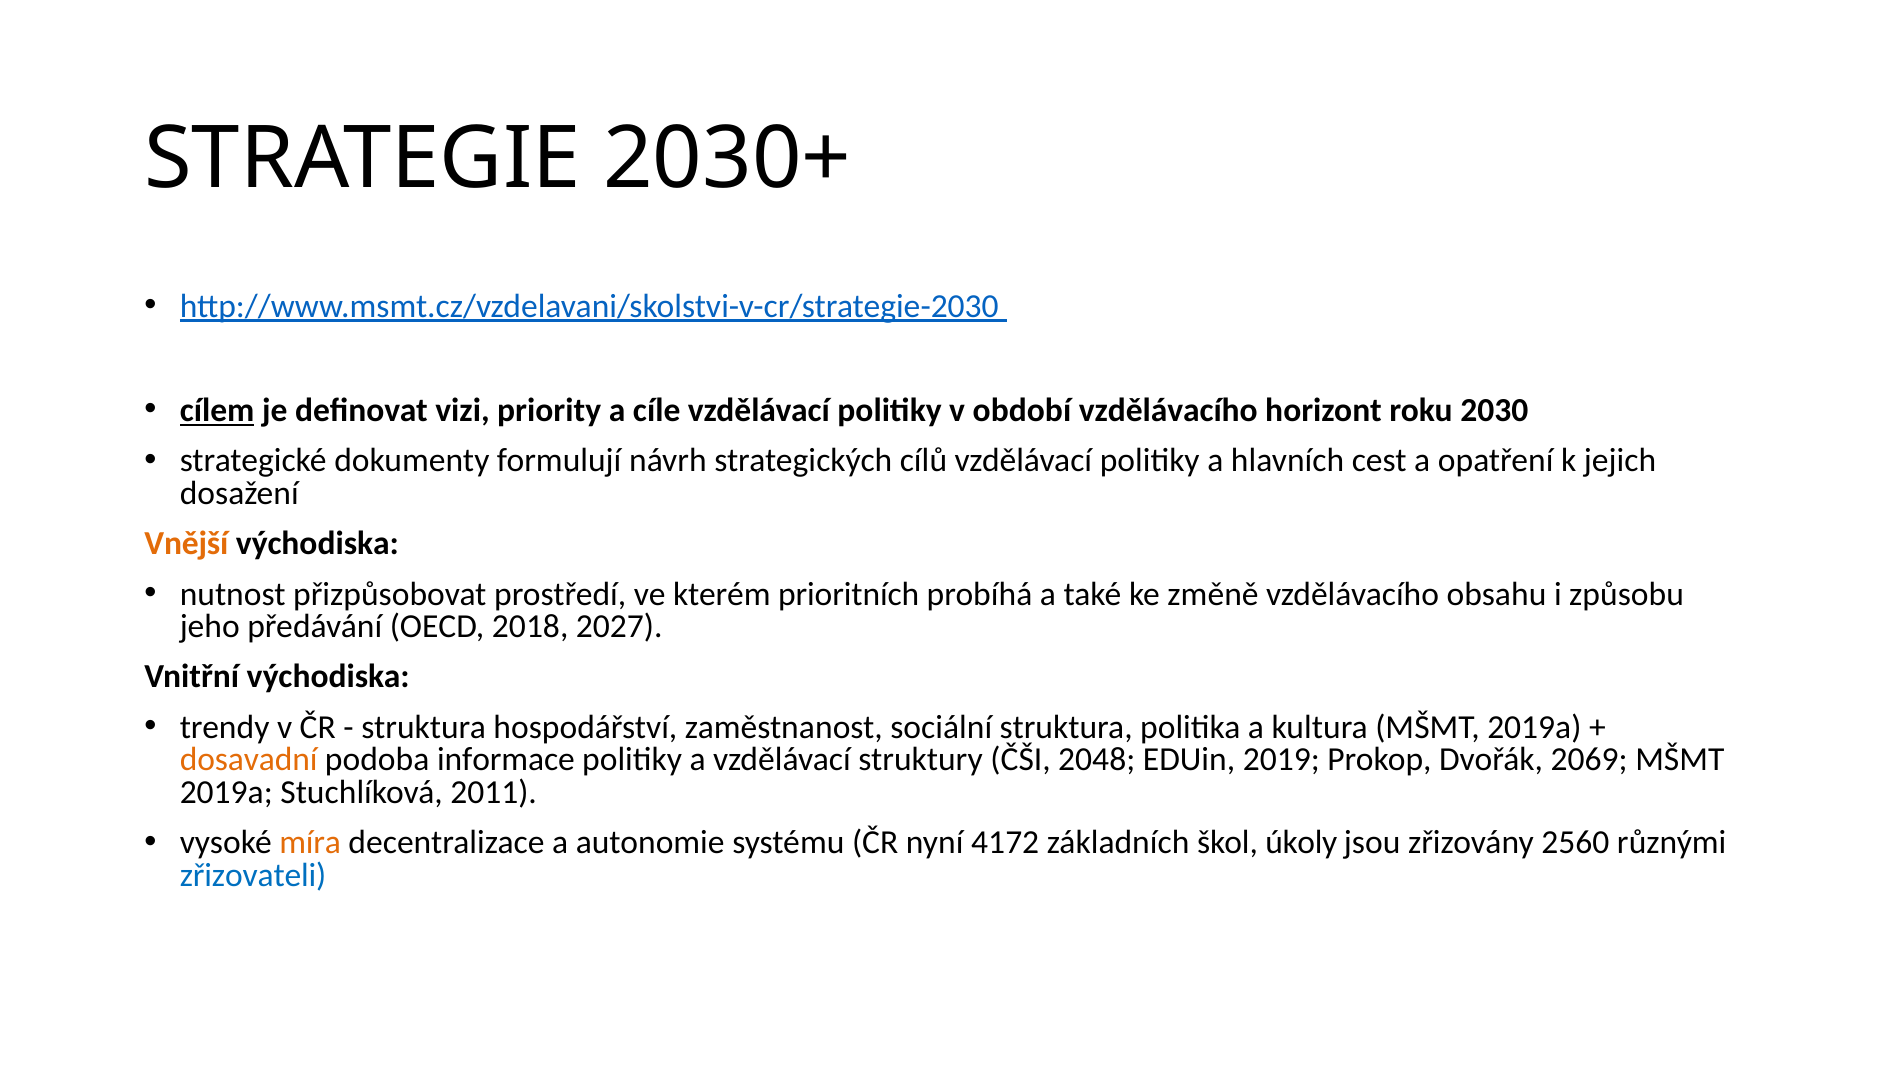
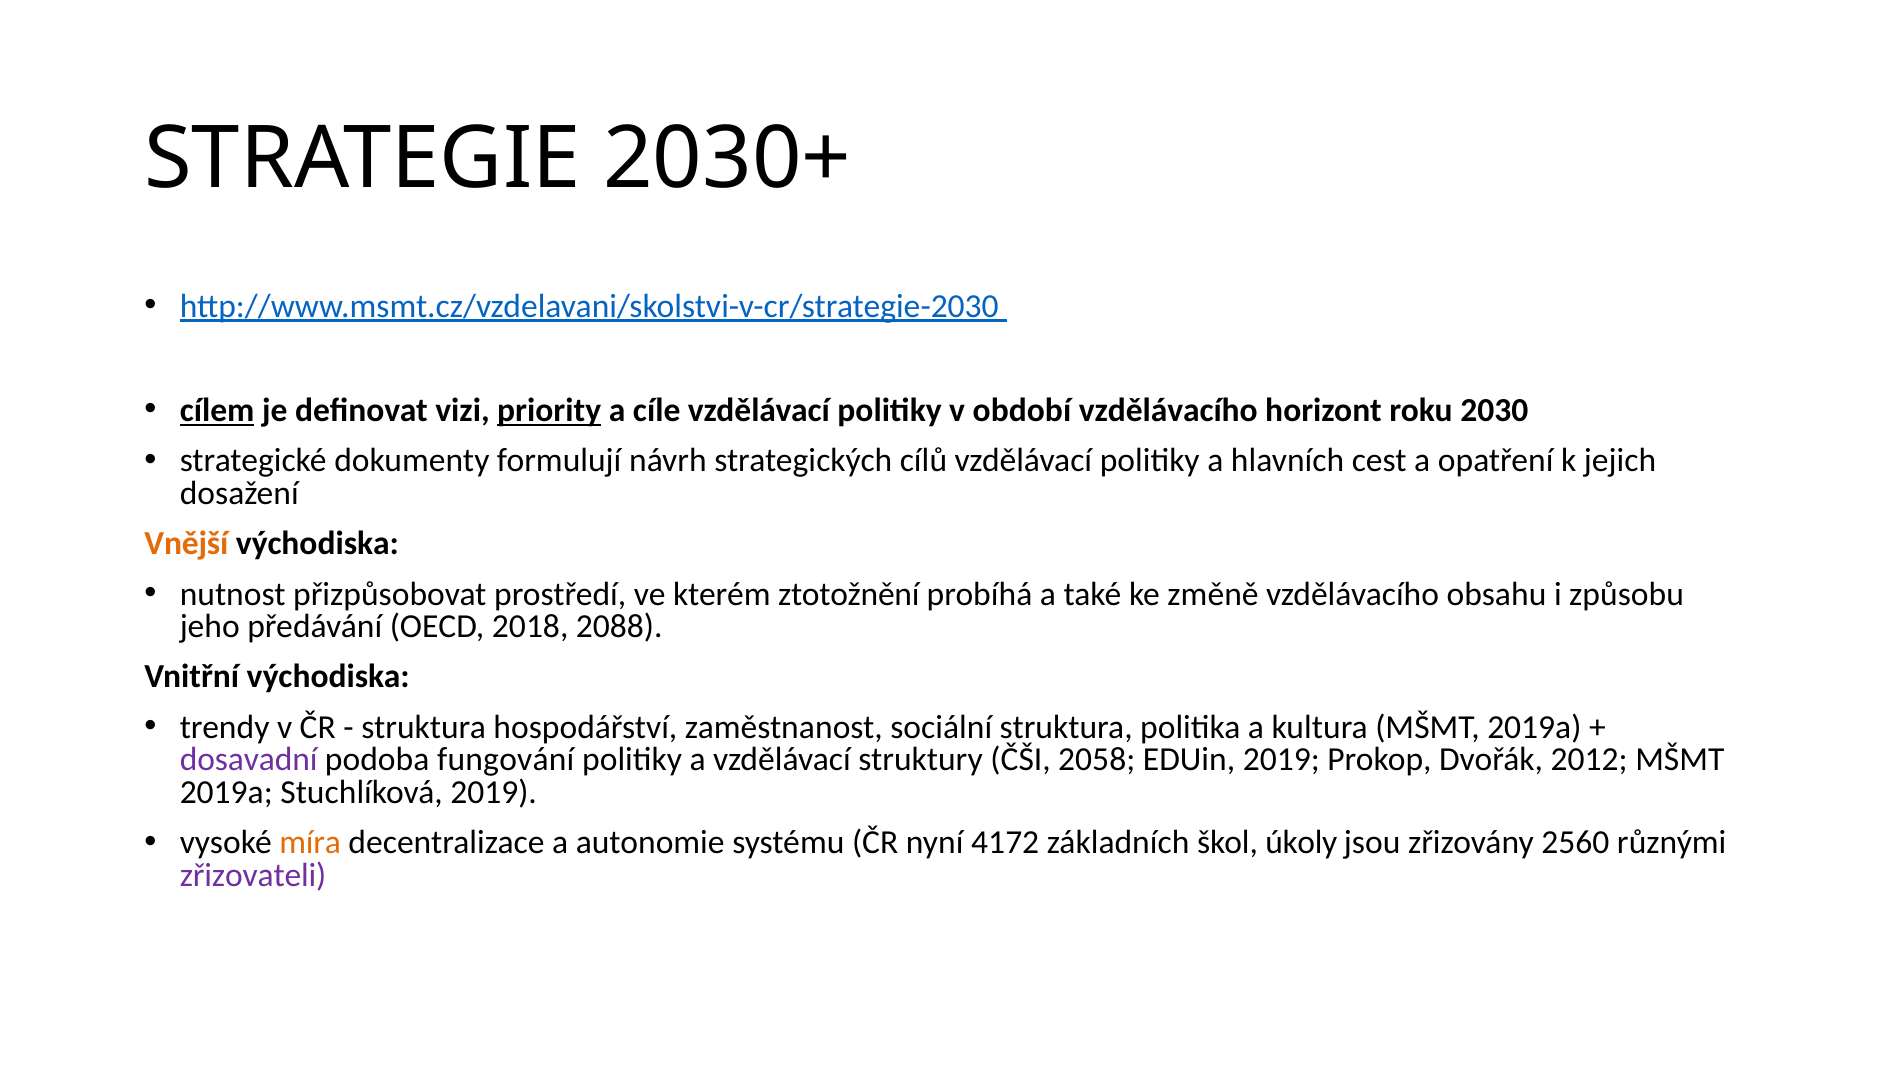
priority underline: none -> present
prioritních: prioritních -> ztotožnění
2027: 2027 -> 2088
dosavadní colour: orange -> purple
informace: informace -> fungování
2048: 2048 -> 2058
2069: 2069 -> 2012
Stuchlíková 2011: 2011 -> 2019
zřizovateli colour: blue -> purple
